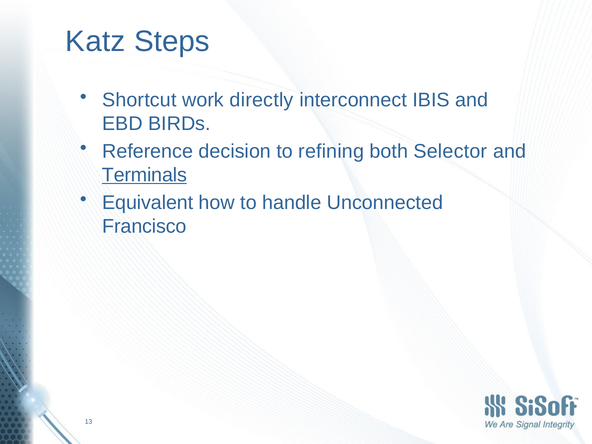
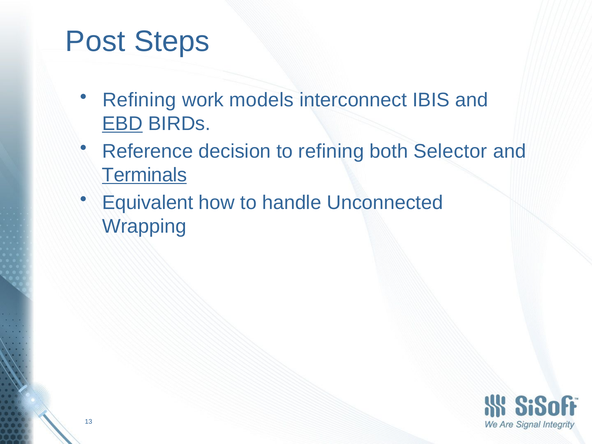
Katz: Katz -> Post
Shortcut at (139, 100): Shortcut -> Refining
directly: directly -> models
EBD underline: none -> present
Francisco: Francisco -> Wrapping
